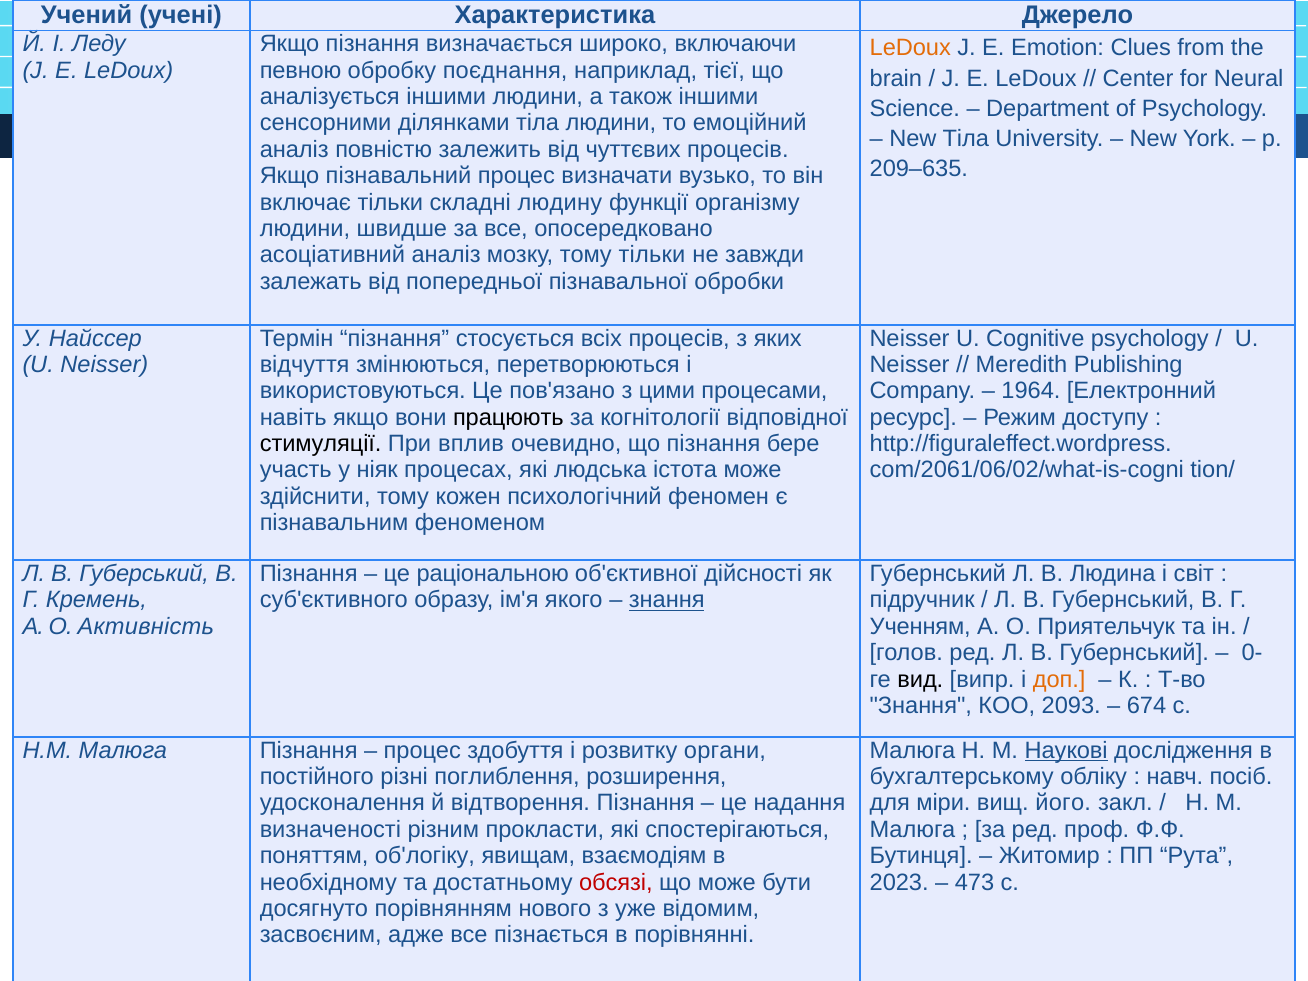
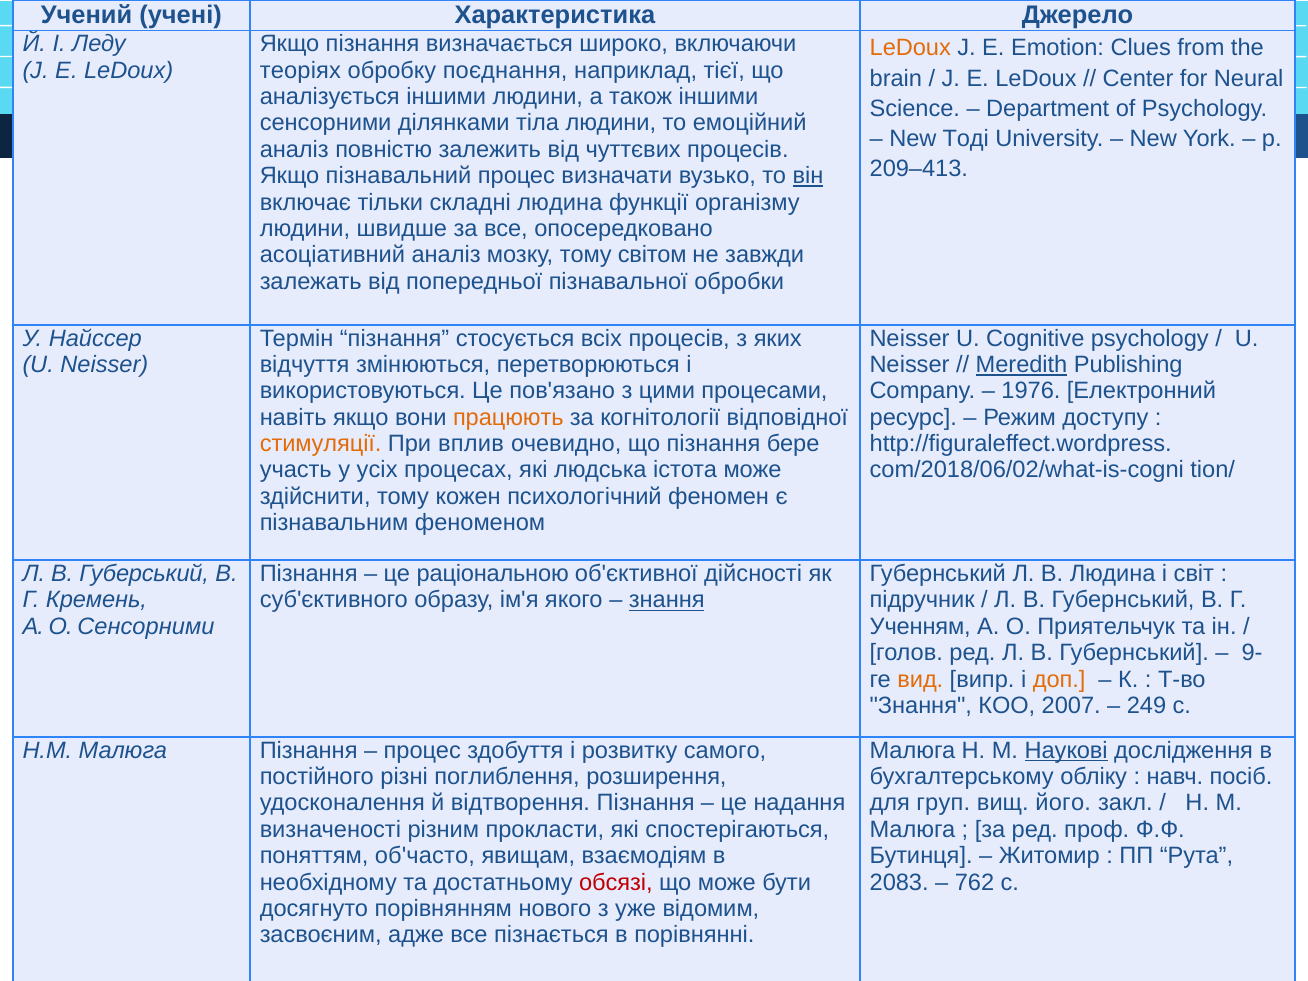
певною: певною -> теоріях
New Тіла: Тіла -> Тоді
209–635: 209–635 -> 209–413
він underline: none -> present
складні людину: людину -> людина
тому тільки: тільки -> світом
Meredith underline: none -> present
1964: 1964 -> 1976
працюють colour: black -> orange
стимуляції colour: black -> orange
ніяк: ніяк -> усіх
com/2061/06/02/what-is-cogni: com/2061/06/02/what-is-cogni -> com/2018/06/02/what-is-cogni
О Активність: Активність -> Сенсорними
0-: 0- -> 9-
вид colour: black -> orange
2093: 2093 -> 2007
674: 674 -> 249
органи: органи -> самого
міри: міри -> груп
об'логіку: об'логіку -> об'часто
2023: 2023 -> 2083
473: 473 -> 762
